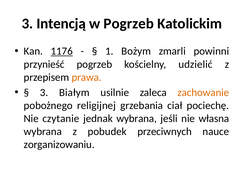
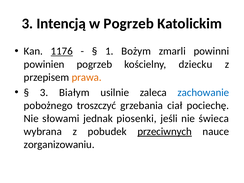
przynieść: przynieść -> powinien
udzielić: udzielić -> dziecku
zachowanie colour: orange -> blue
religijnej: religijnej -> troszczyć
czytanie: czytanie -> słowami
jednak wybrana: wybrana -> piosenki
własna: własna -> świeca
przeciwnych underline: none -> present
